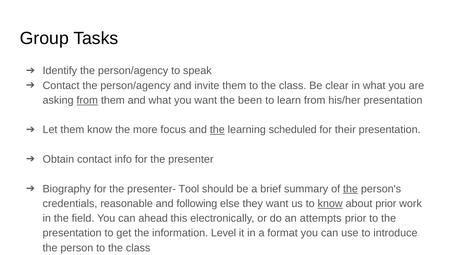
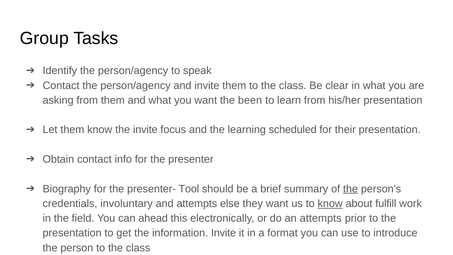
from at (87, 100) underline: present -> none
the more: more -> invite
the at (217, 130) underline: present -> none
reasonable: reasonable -> involuntary
and following: following -> attempts
about prior: prior -> fulfill
information Level: Level -> Invite
